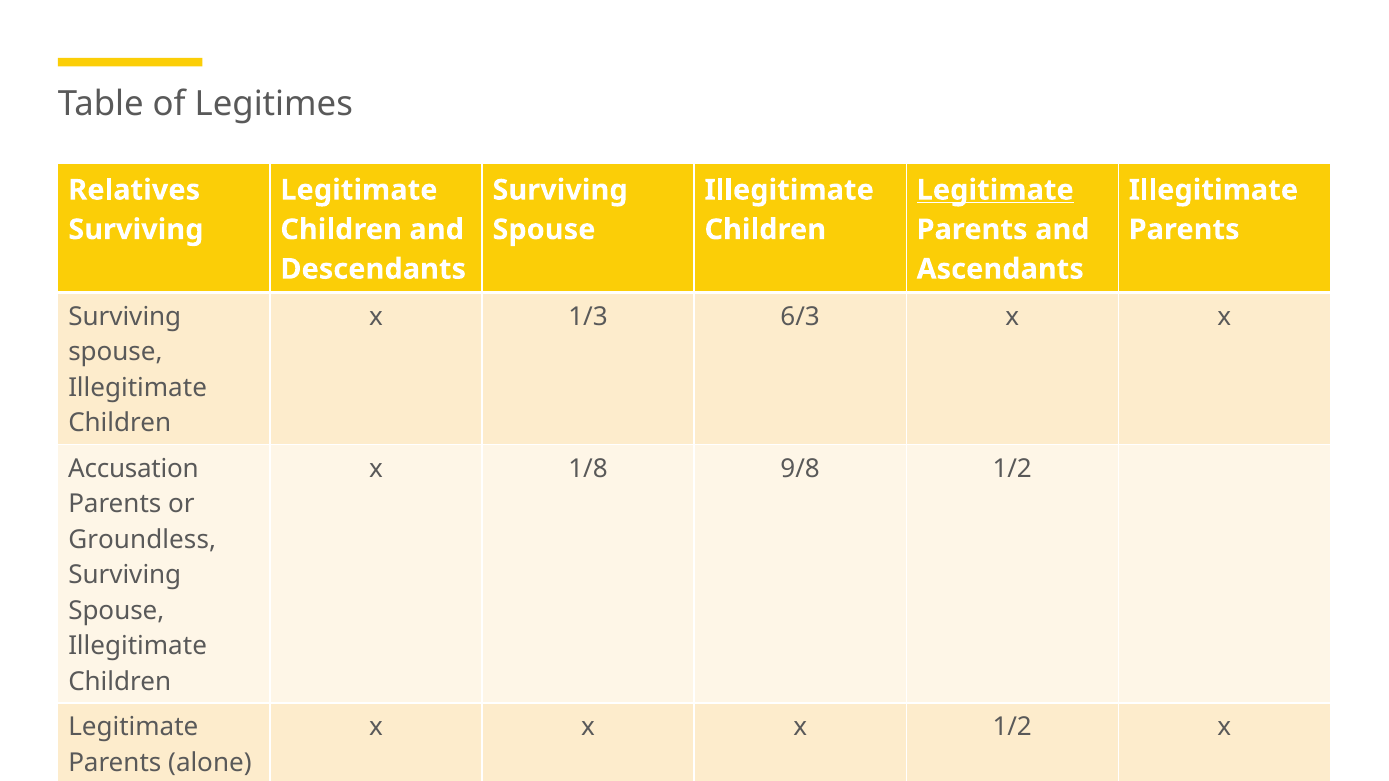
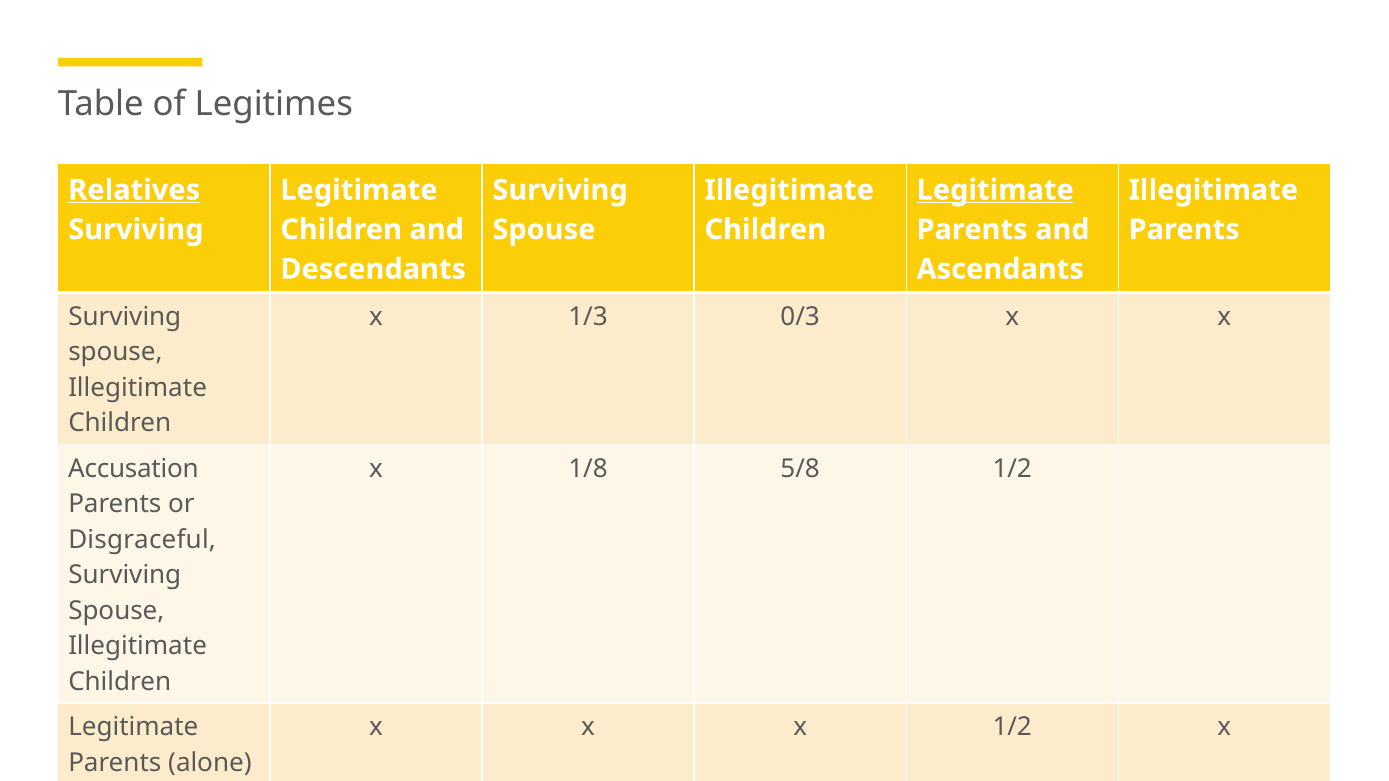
Relatives underline: none -> present
6/3: 6/3 -> 0/3
9/8: 9/8 -> 5/8
Groundless: Groundless -> Disgraceful
